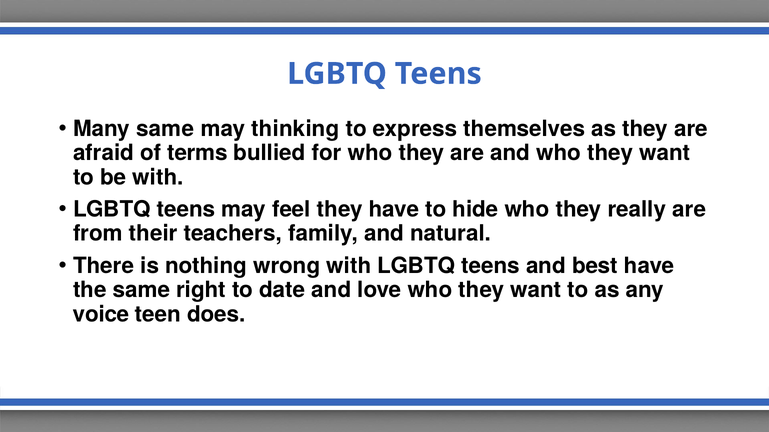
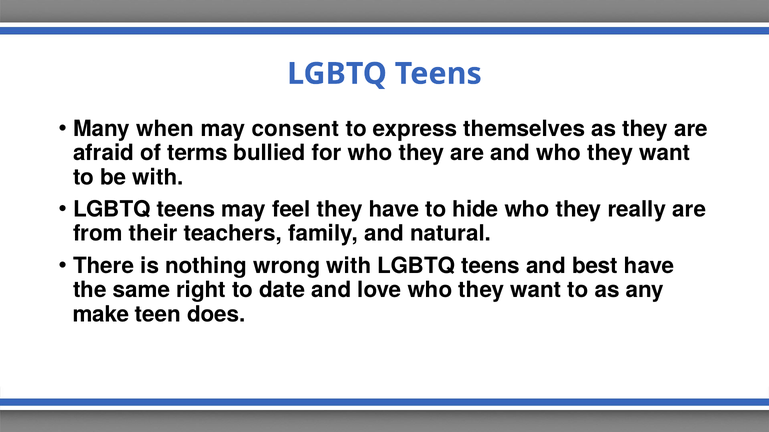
Many same: same -> when
thinking: thinking -> consent
voice: voice -> make
